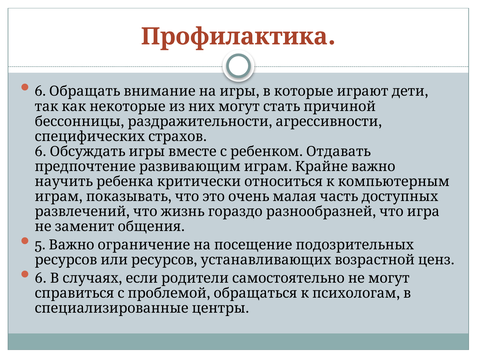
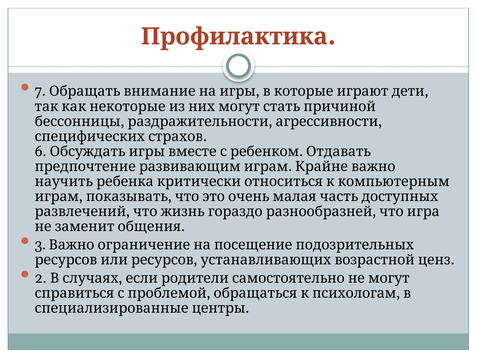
6 at (40, 91): 6 -> 7
5: 5 -> 3
6 at (41, 278): 6 -> 2
